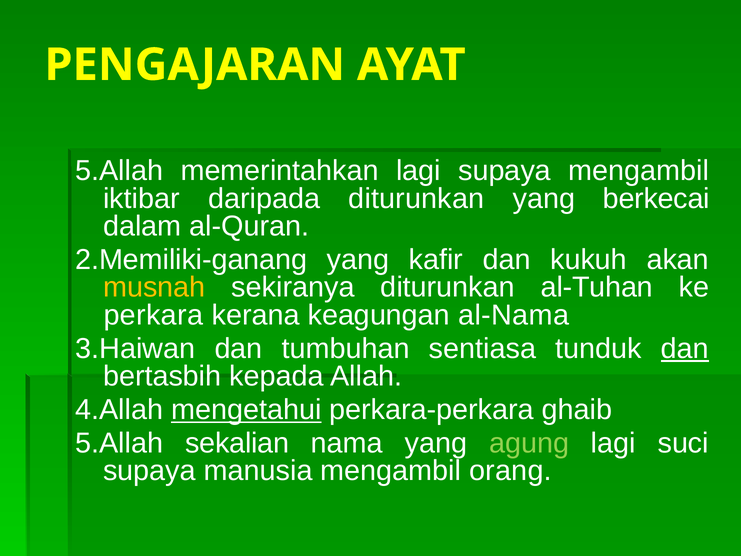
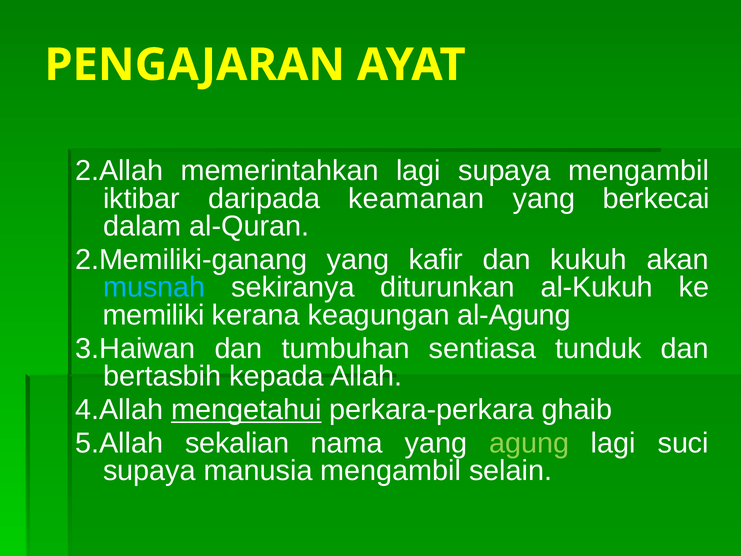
5.Allah at (119, 171): 5.Allah -> 2.Allah
daripada diturunkan: diturunkan -> keamanan
musnah colour: yellow -> light blue
al-Tuhan: al-Tuhan -> al-Kukuh
perkara: perkara -> memiliki
al-Nama: al-Nama -> al-Agung
dan at (685, 348) underline: present -> none
orang: orang -> selain
